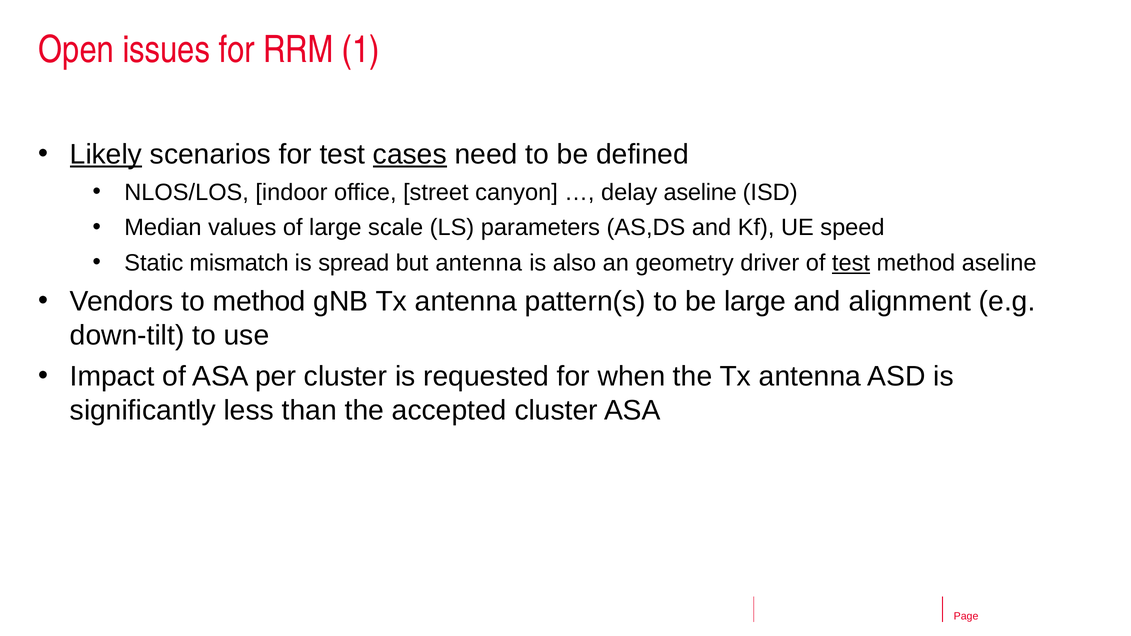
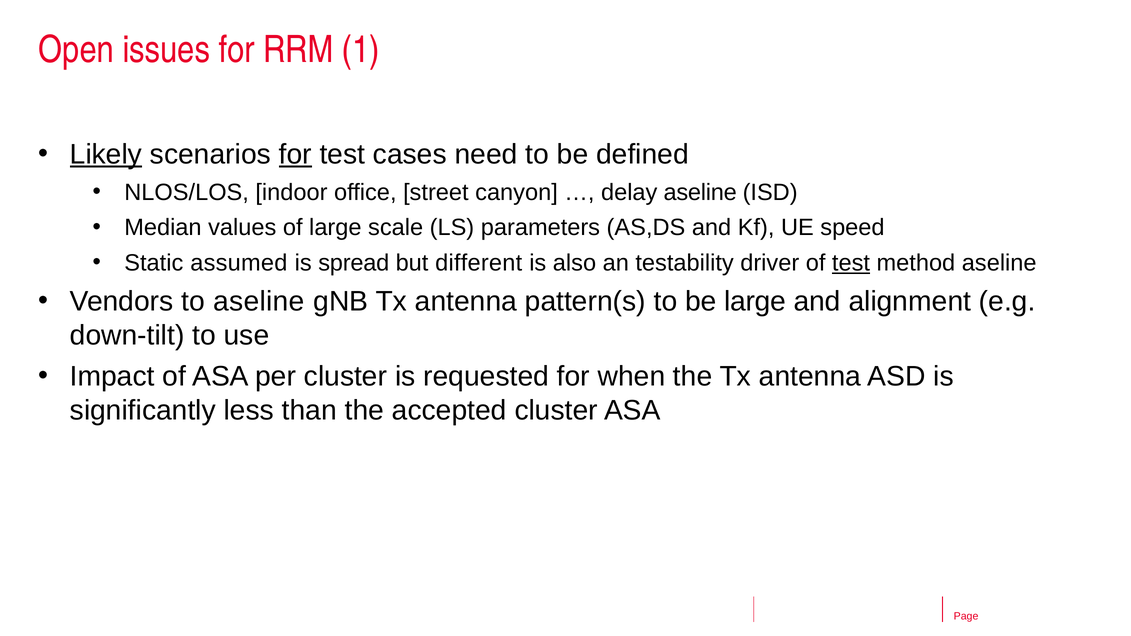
for at (295, 154) underline: none -> present
cases underline: present -> none
mismatch: mismatch -> assumed
but antenna: antenna -> different
geometry: geometry -> testability
to method: method -> aseline
